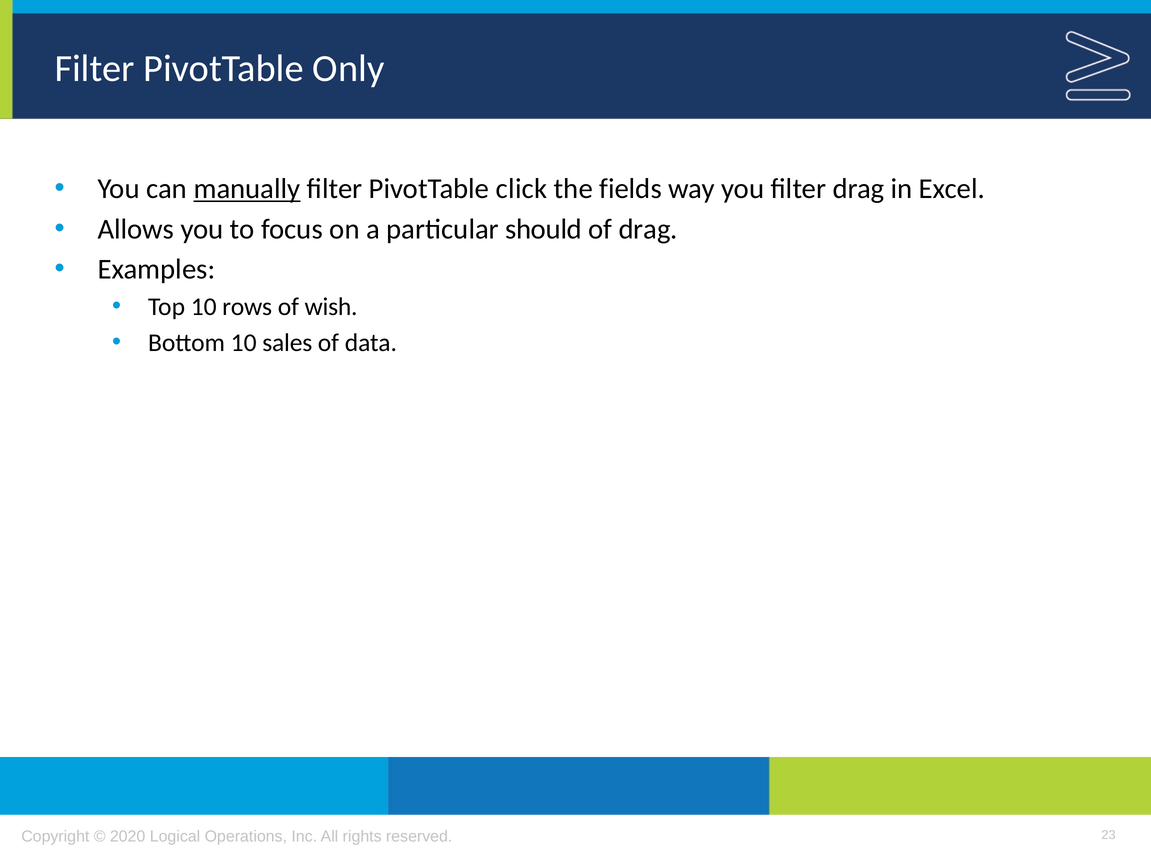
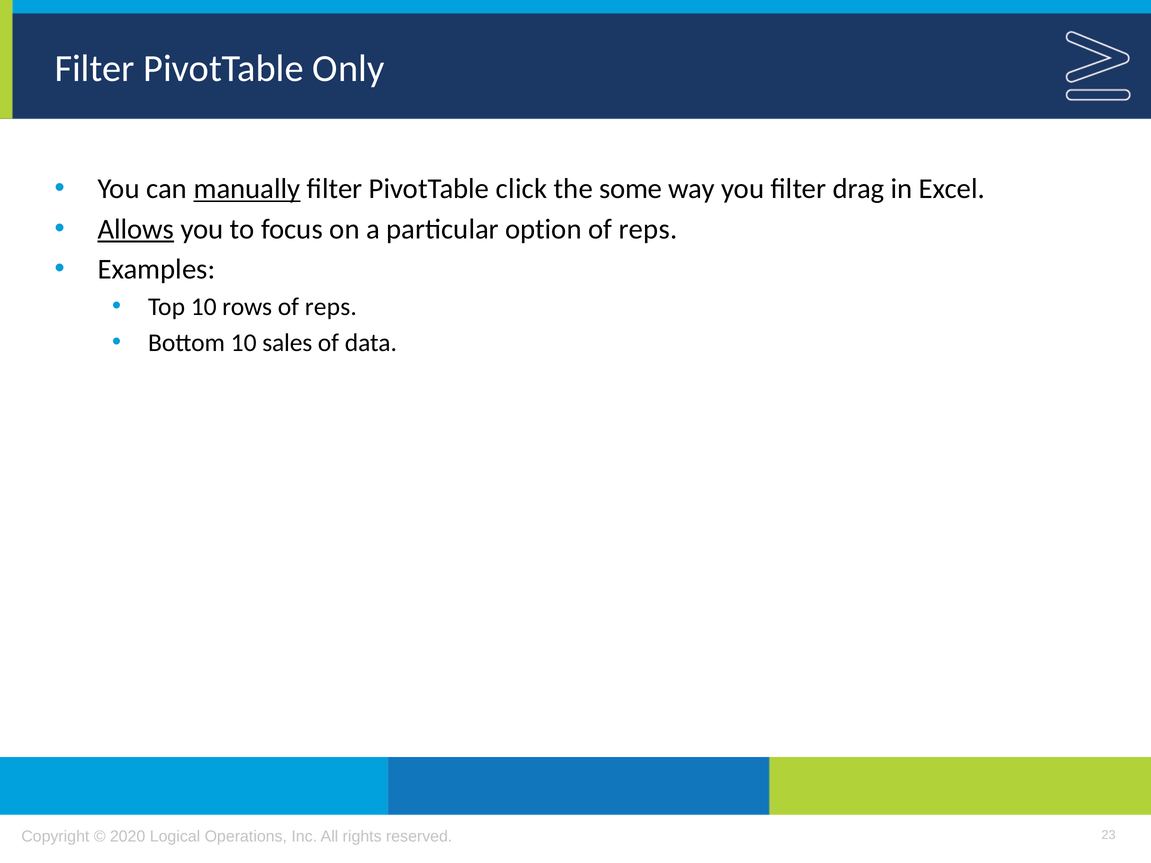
fields: fields -> some
Allows underline: none -> present
should: should -> option
drag at (648, 229): drag -> reps
rows of wish: wish -> reps
